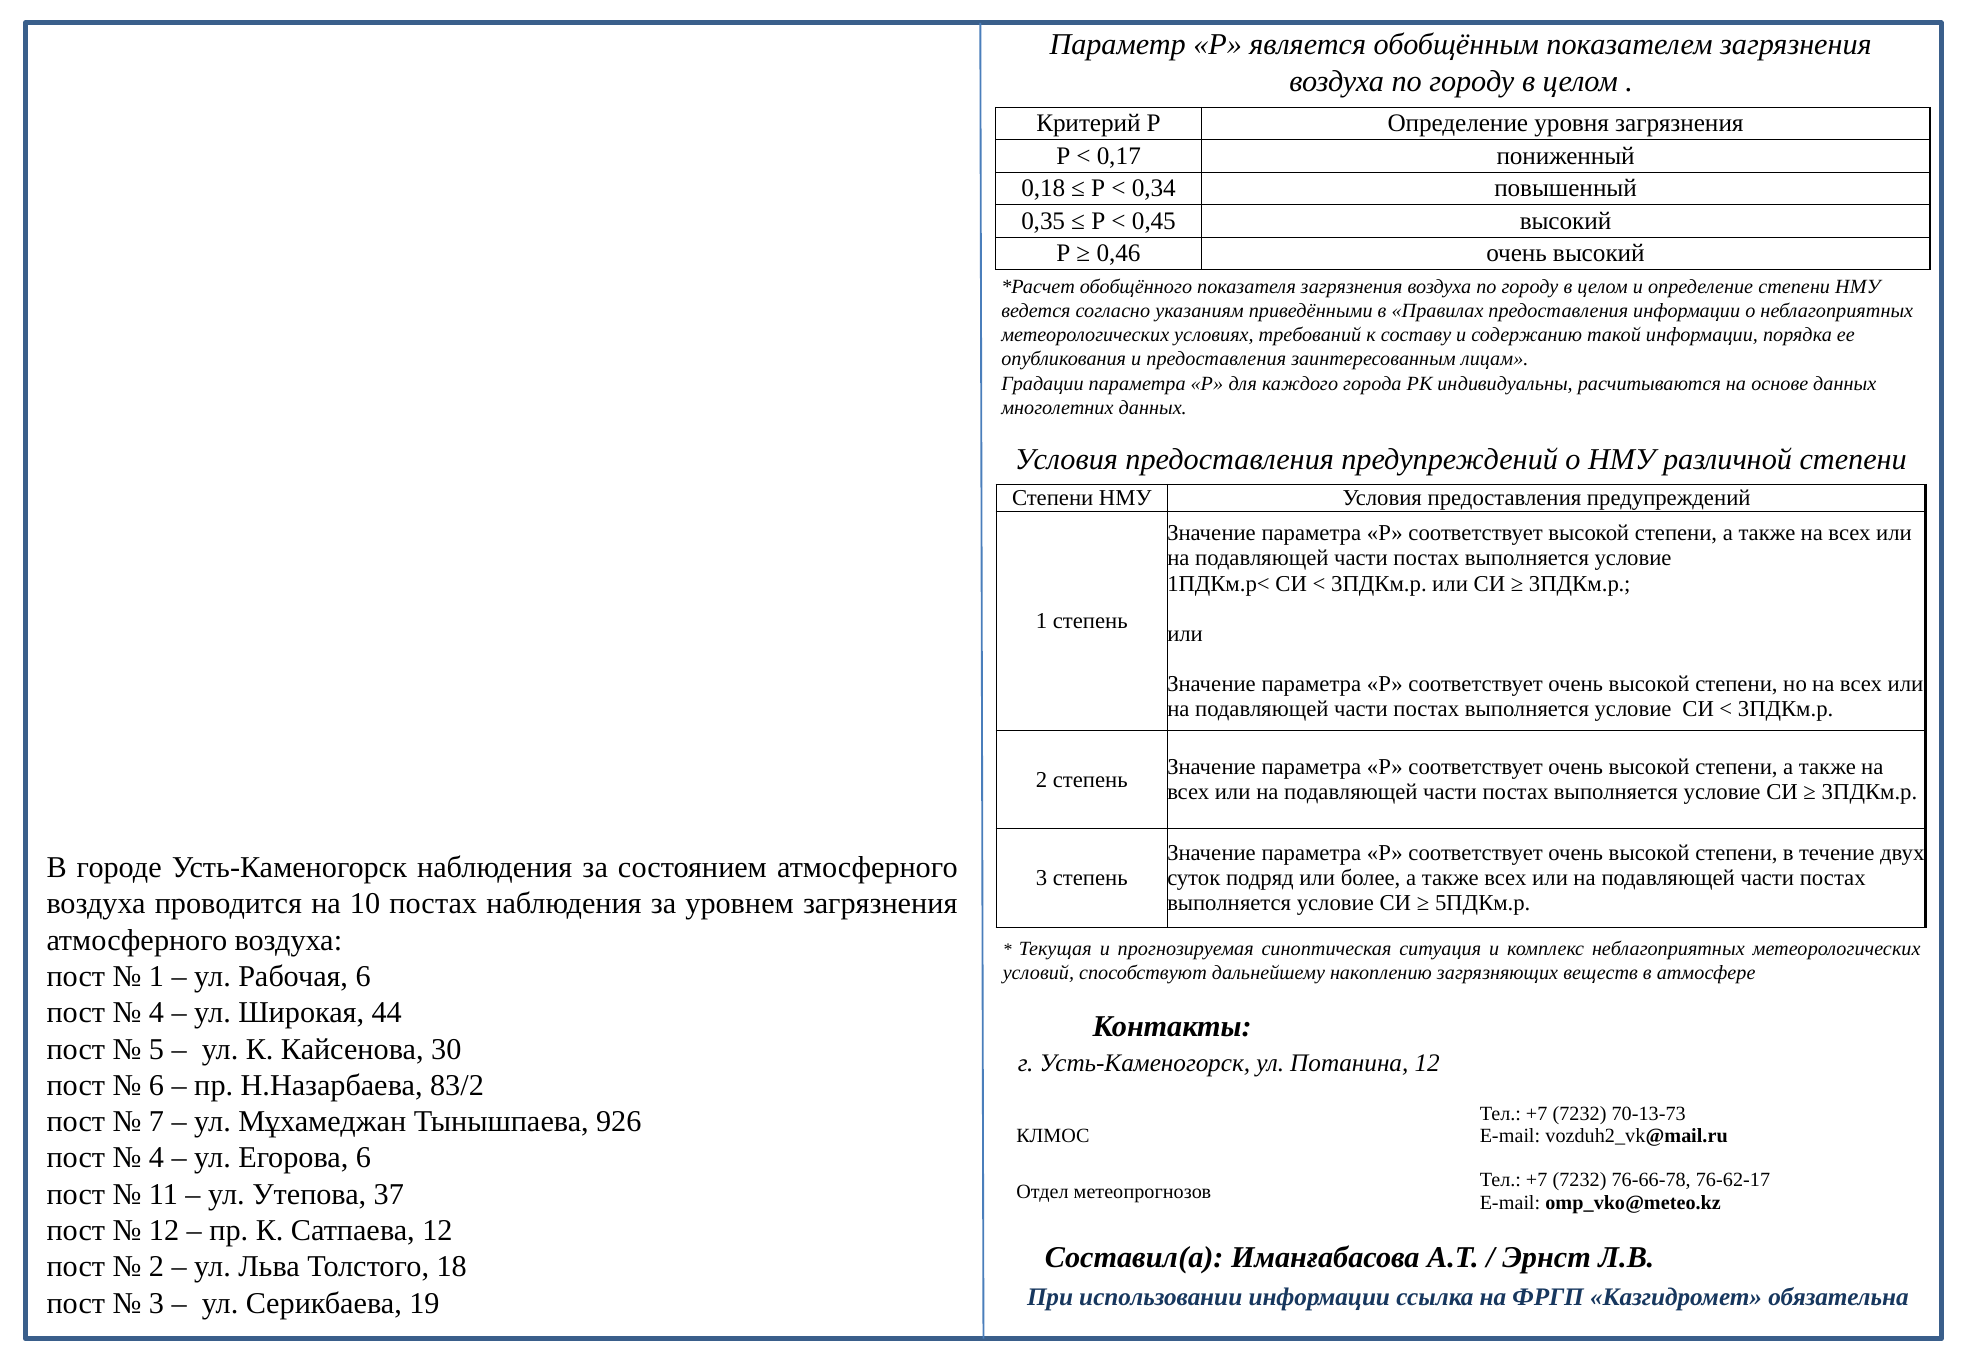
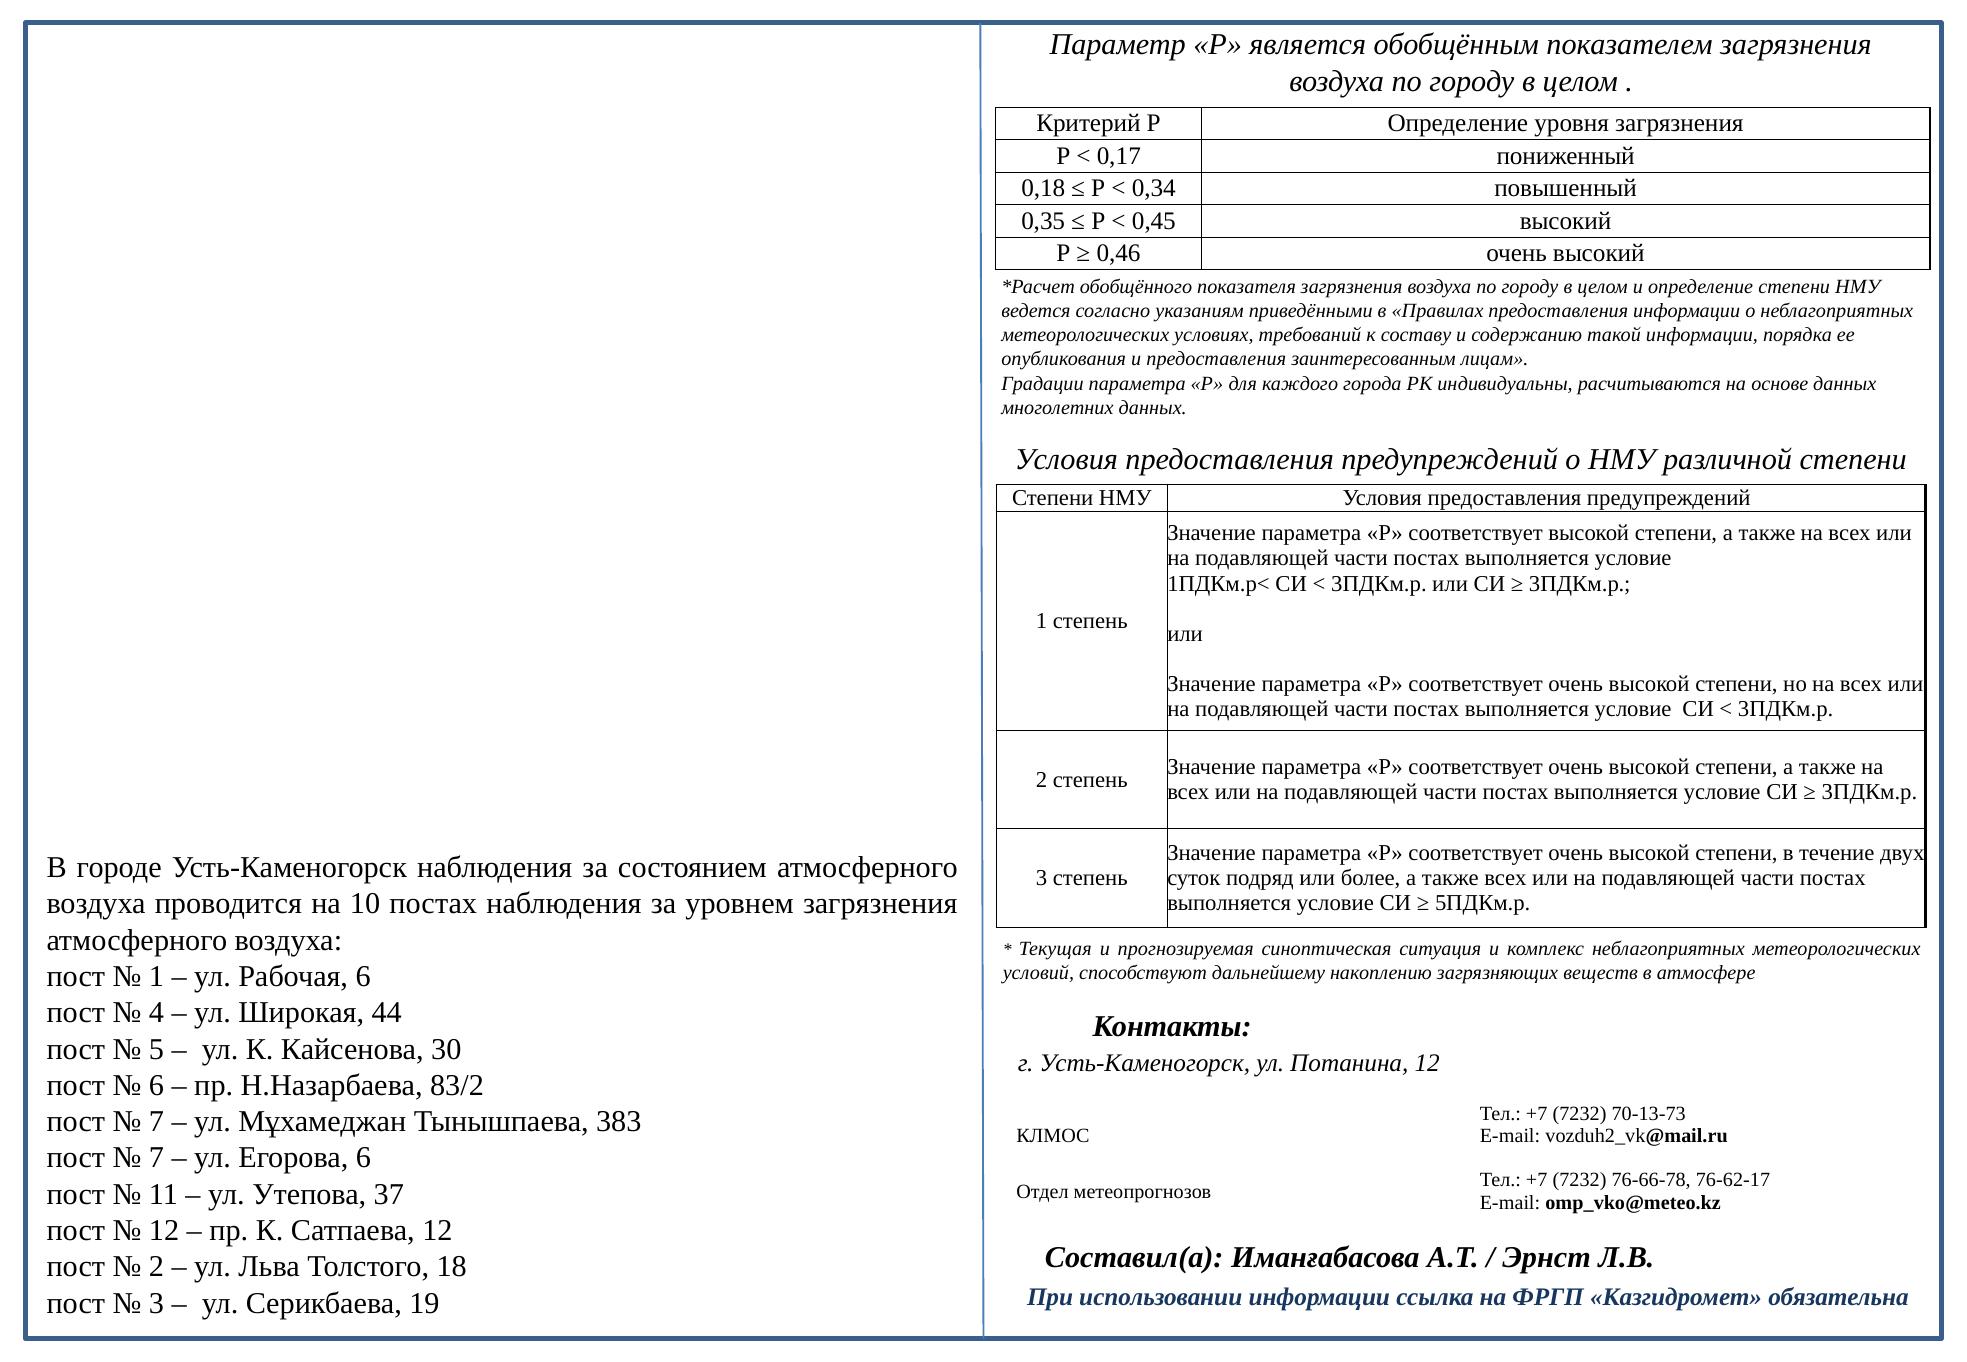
926: 926 -> 383
4 at (156, 1158): 4 -> 7
